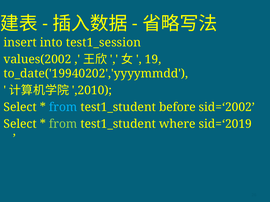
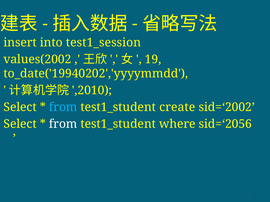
before: before -> create
from at (63, 124) colour: light green -> white
sid=‘2019: sid=‘2019 -> sid=‘2056
